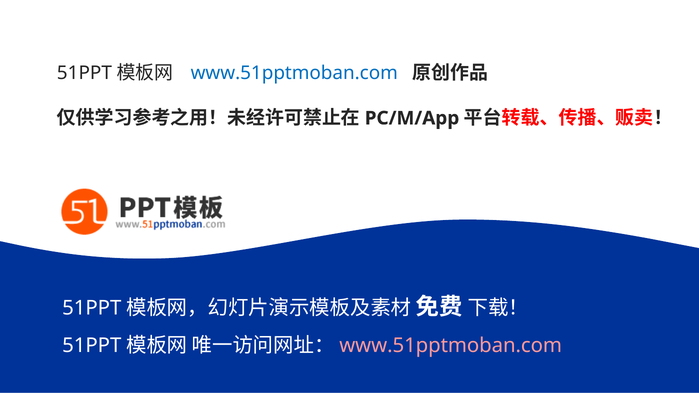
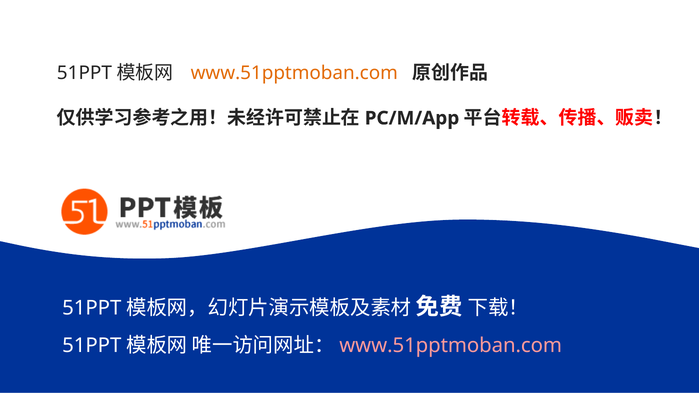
www.51pptmoban.com at (294, 73) colour: blue -> orange
